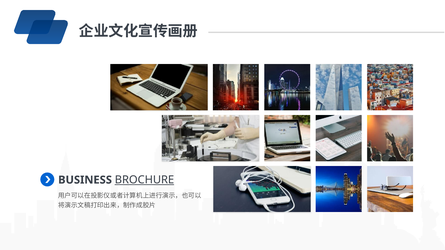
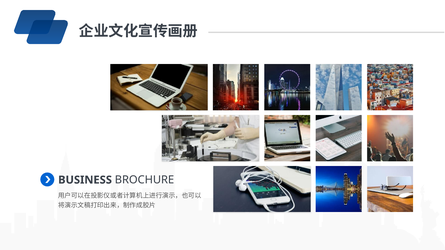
BROCHURE underline: present -> none
